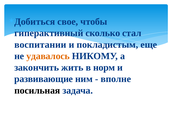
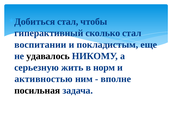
Добиться свое: свое -> стал
удавалось colour: orange -> black
закончить: закончить -> серьезную
развивающие: развивающие -> активностью
